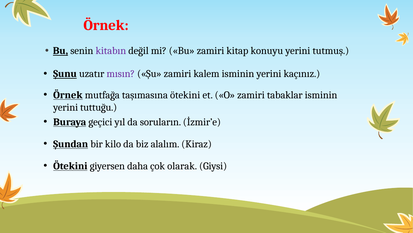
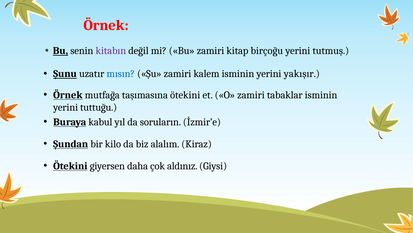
konuyu: konuyu -> birçoğu
mısın colour: purple -> blue
kaçınız: kaçınız -> yakışır
geçici: geçici -> kabul
olarak: olarak -> aldınız
